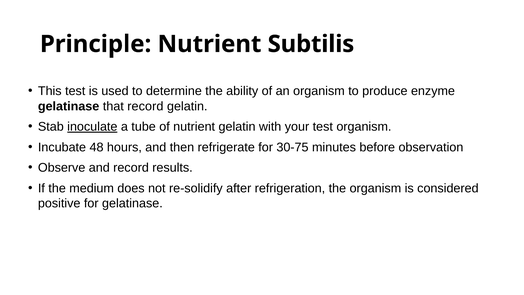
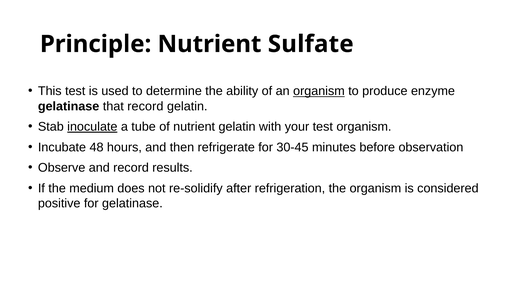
Subtilis: Subtilis -> Sulfate
organism at (319, 91) underline: none -> present
30-75: 30-75 -> 30-45
